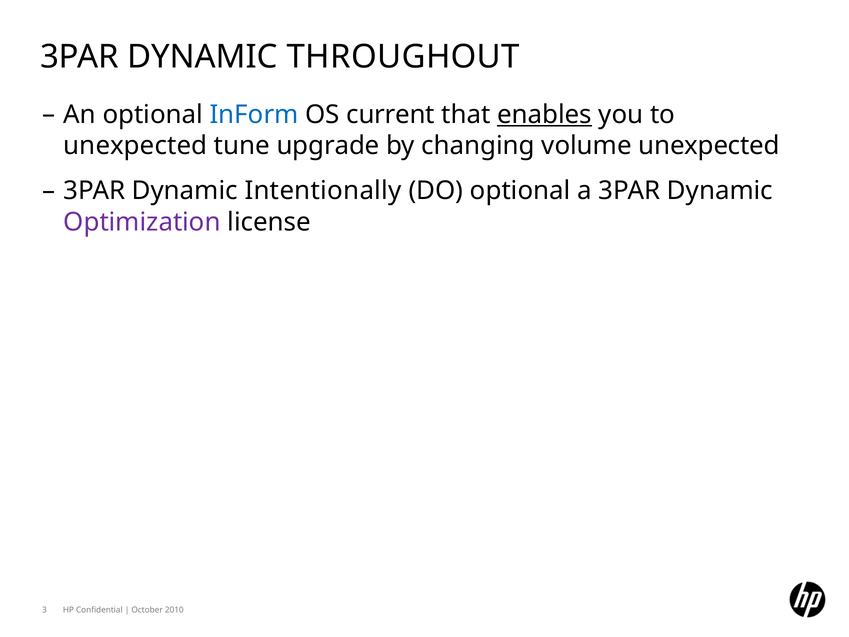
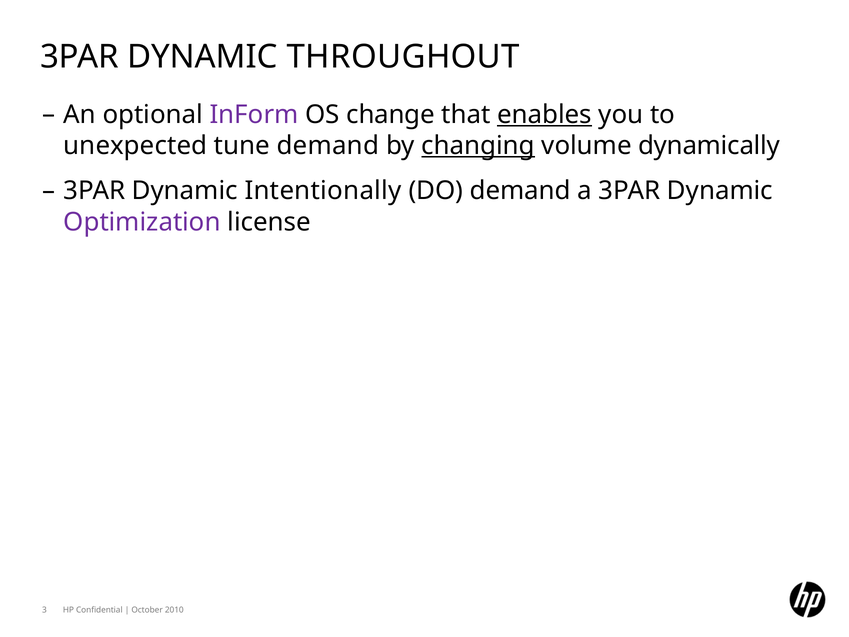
InForm colour: blue -> purple
current: current -> change
tune upgrade: upgrade -> demand
changing underline: none -> present
volume unexpected: unexpected -> dynamically
DO optional: optional -> demand
